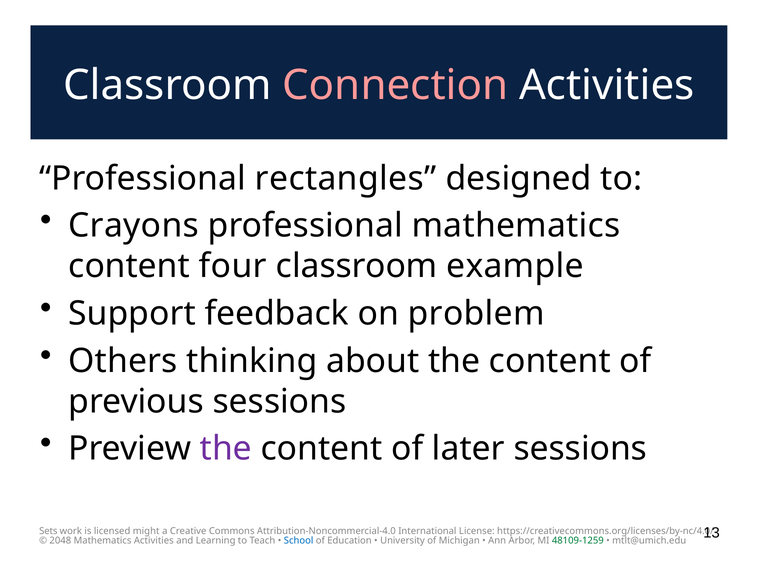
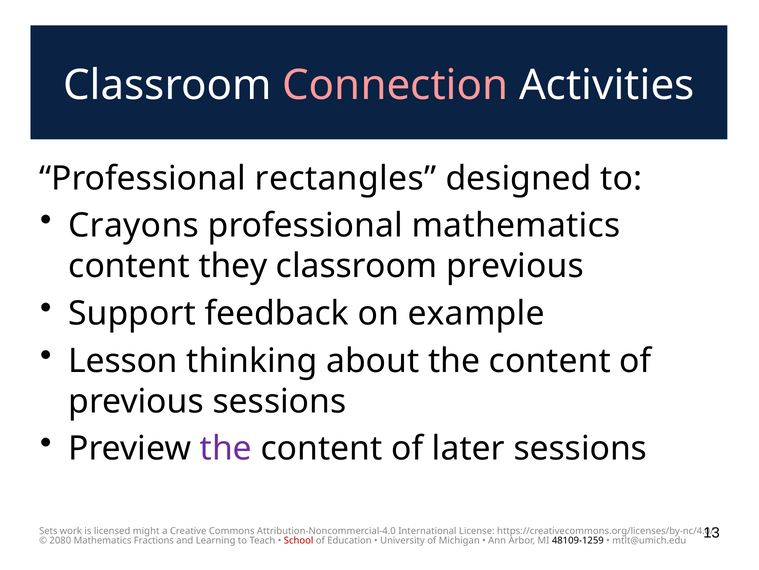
four: four -> they
classroom example: example -> previous
problem: problem -> example
Others: Others -> Lesson
2048: 2048 -> 2080
Mathematics Activities: Activities -> Fractions
School colour: blue -> red
48109-1259 colour: green -> black
